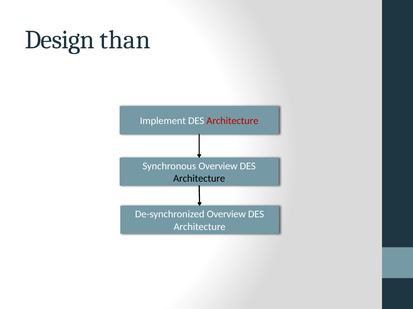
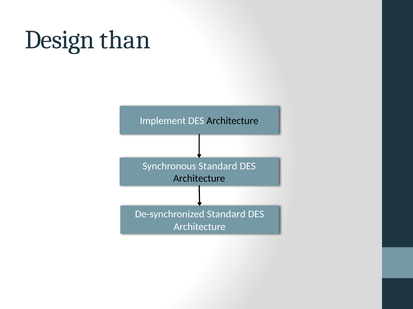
Architecture at (232, 121) colour: red -> black
Synchronous Overview: Overview -> Standard
De-synchronized Overview: Overview -> Standard
